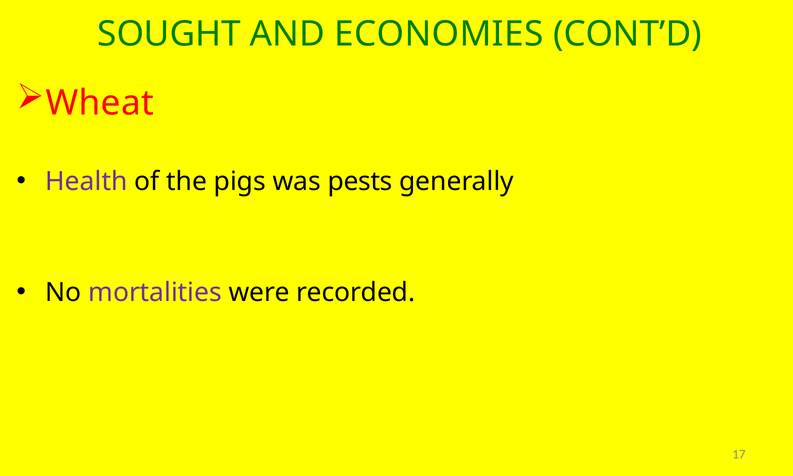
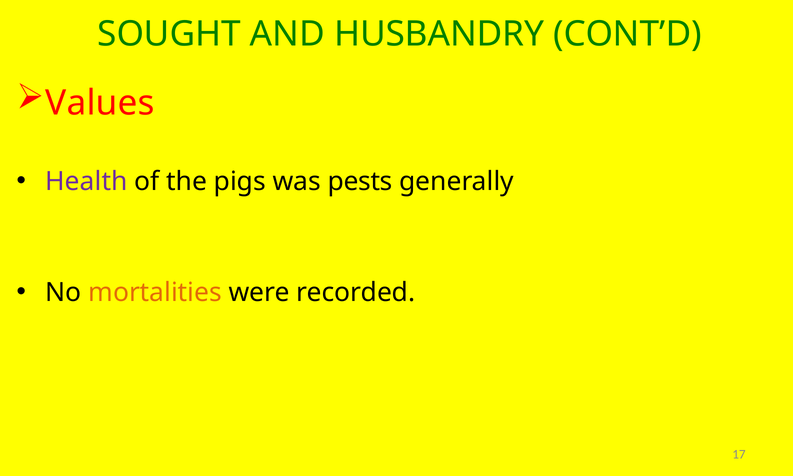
ECONOMIES: ECONOMIES -> HUSBANDRY
Wheat: Wheat -> Values
mortalities colour: purple -> orange
